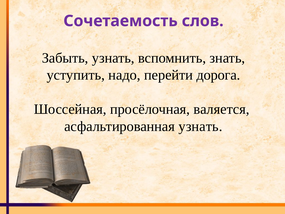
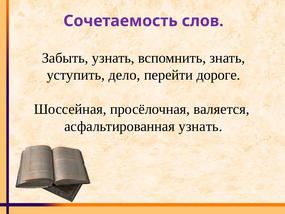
надо: надо -> дело
дорога: дорога -> дороге
